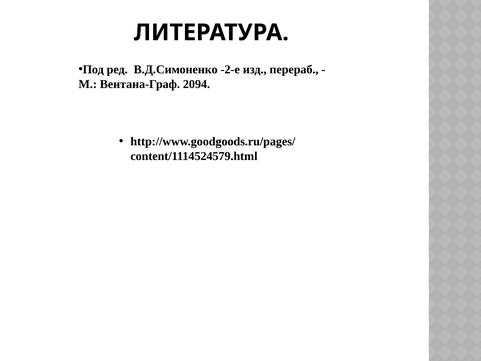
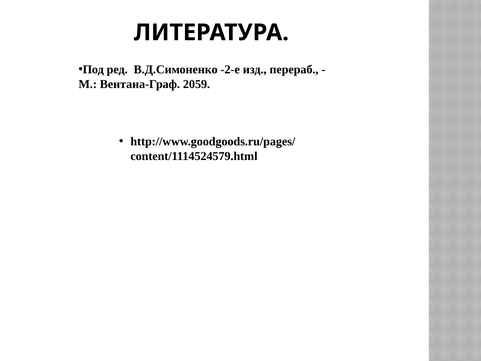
2094: 2094 -> 2059
